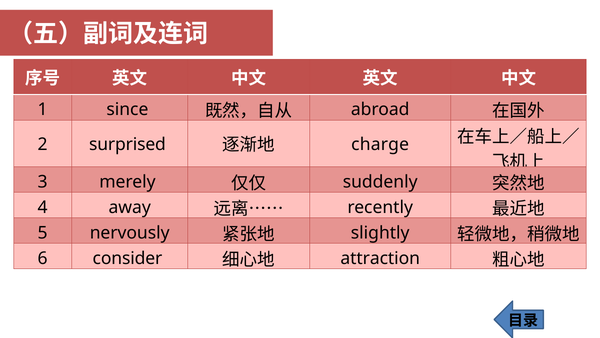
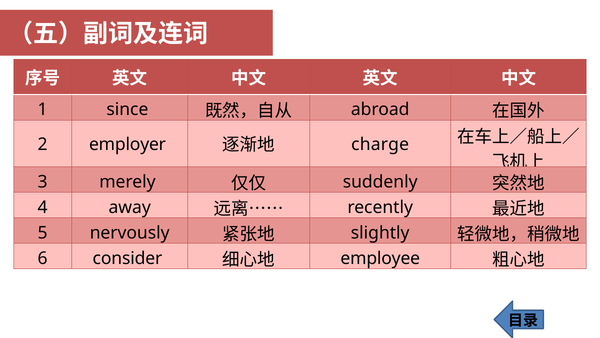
surprised: surprised -> employer
attraction: attraction -> employee
